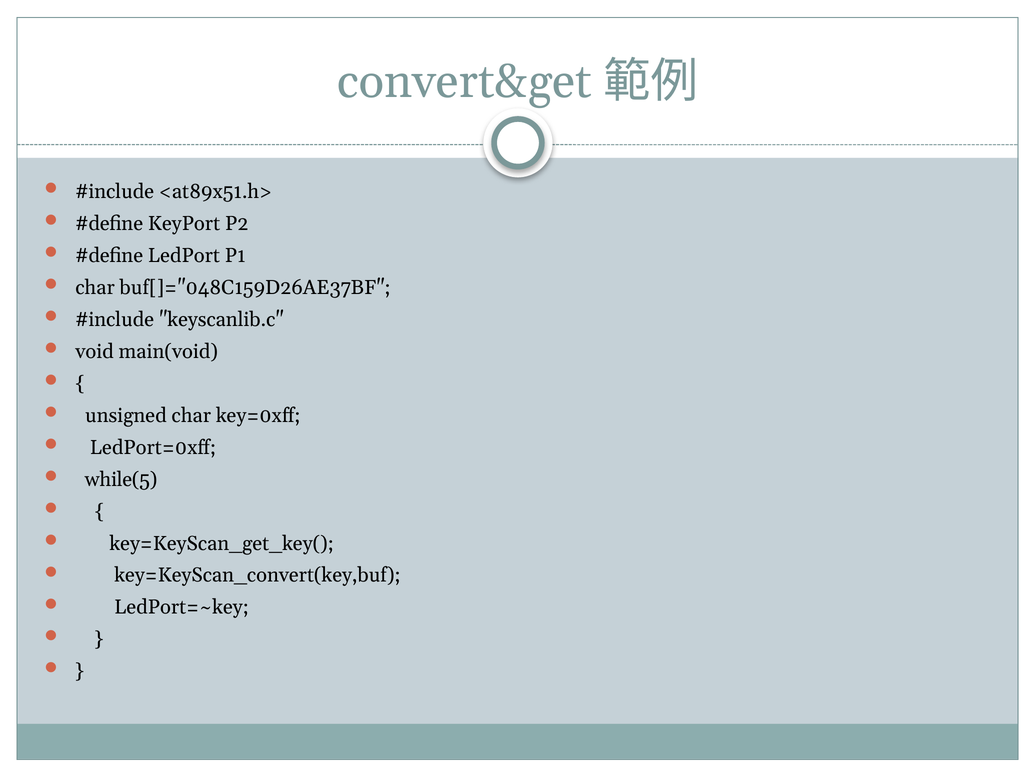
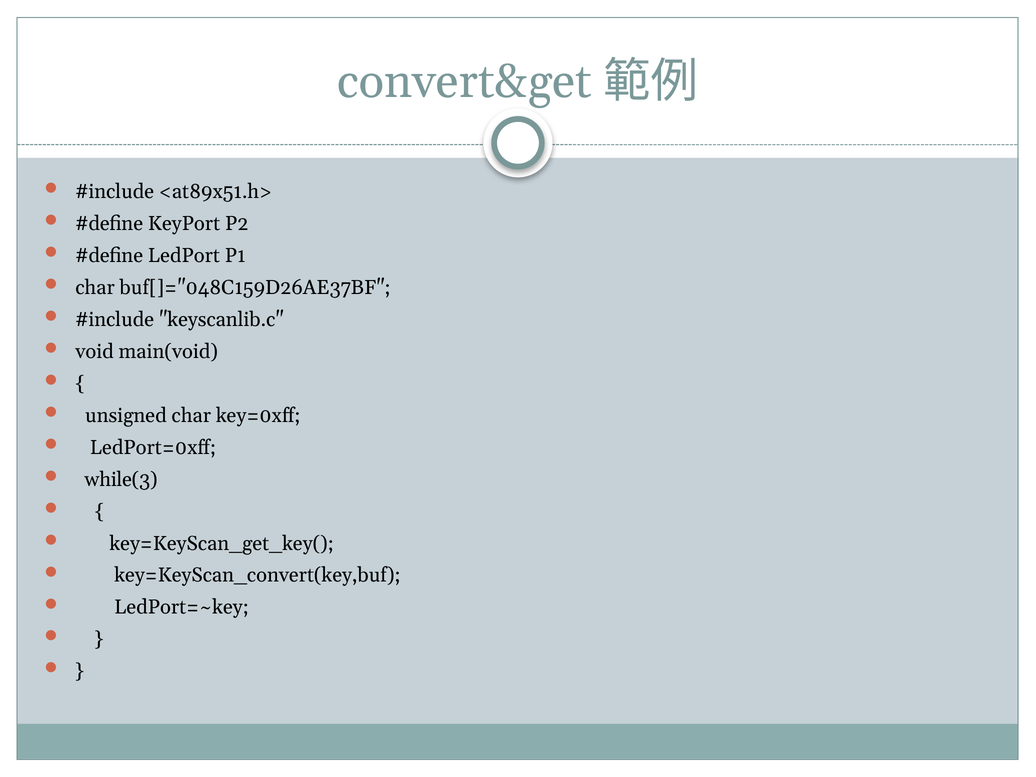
while(5: while(5 -> while(3
